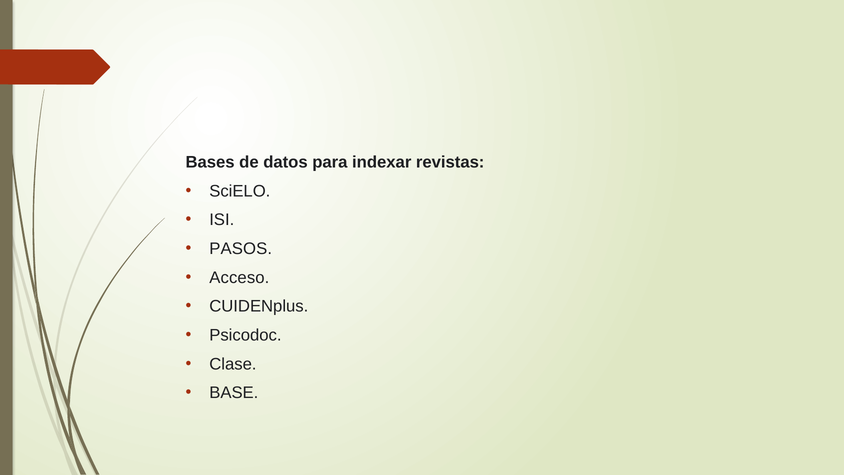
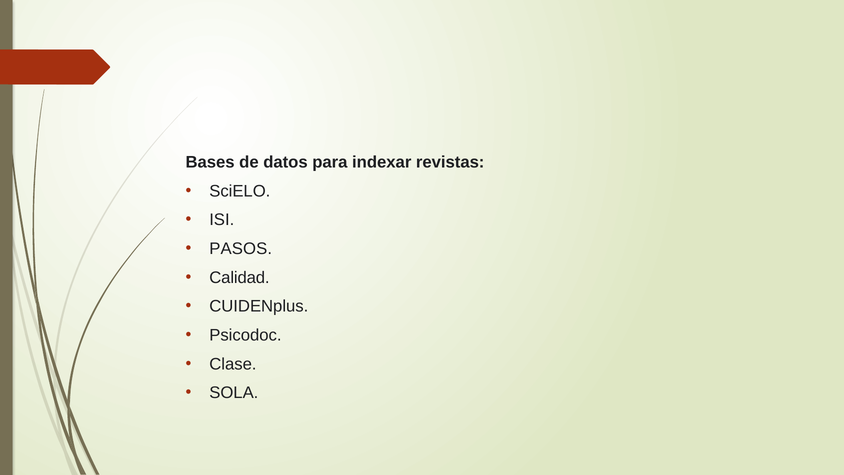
Acceso: Acceso -> Calidad
BASE: BASE -> SOLA
